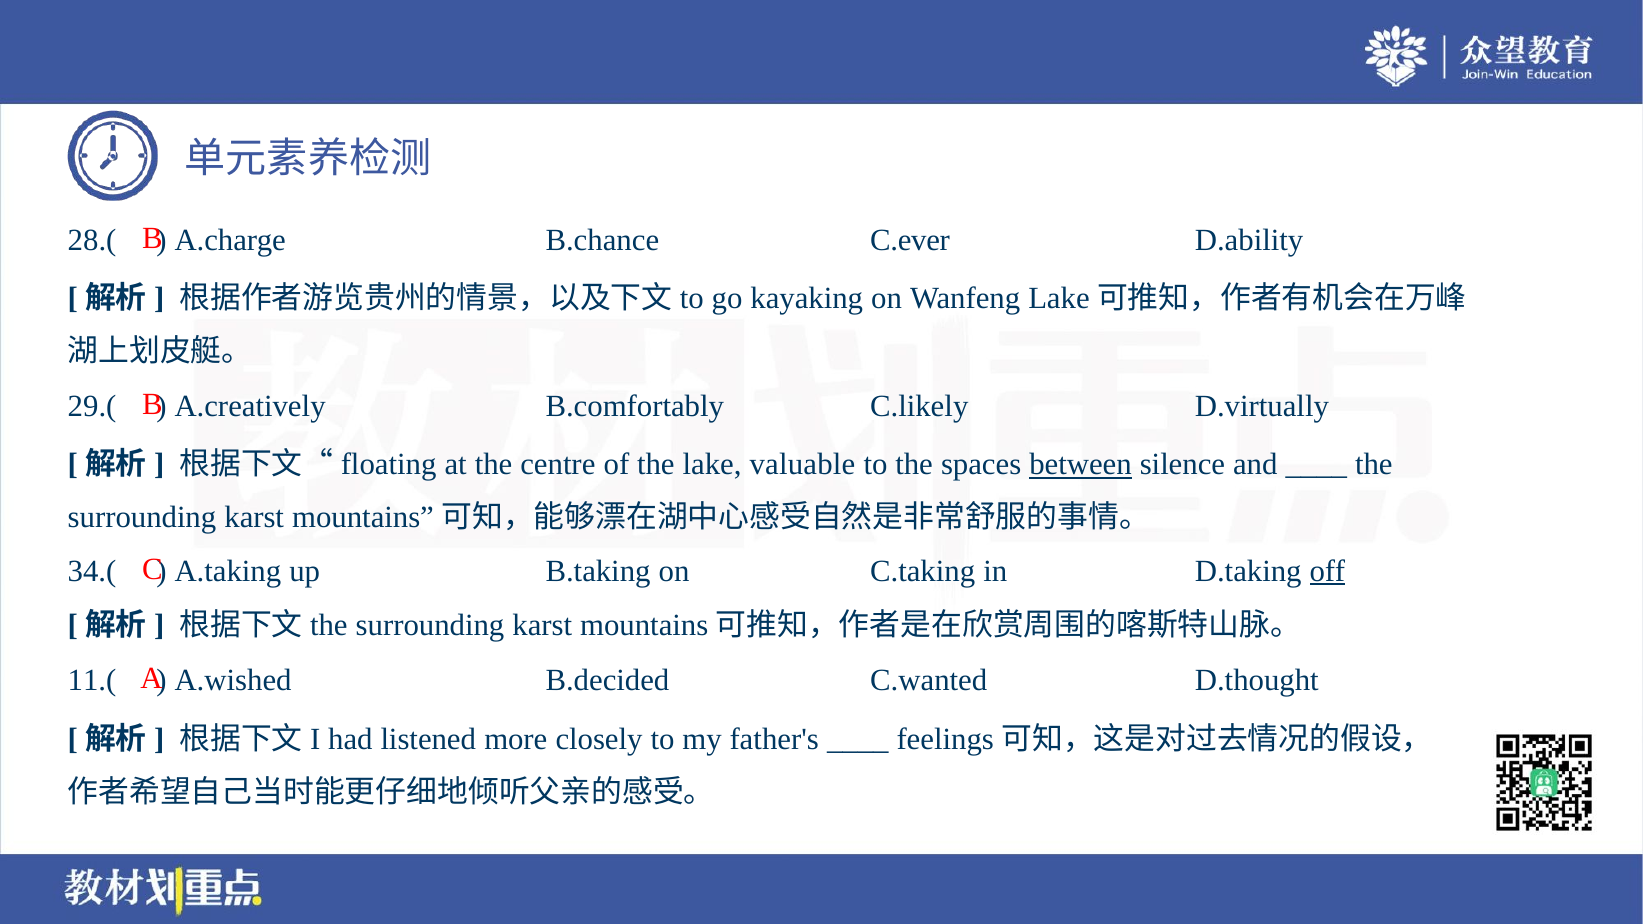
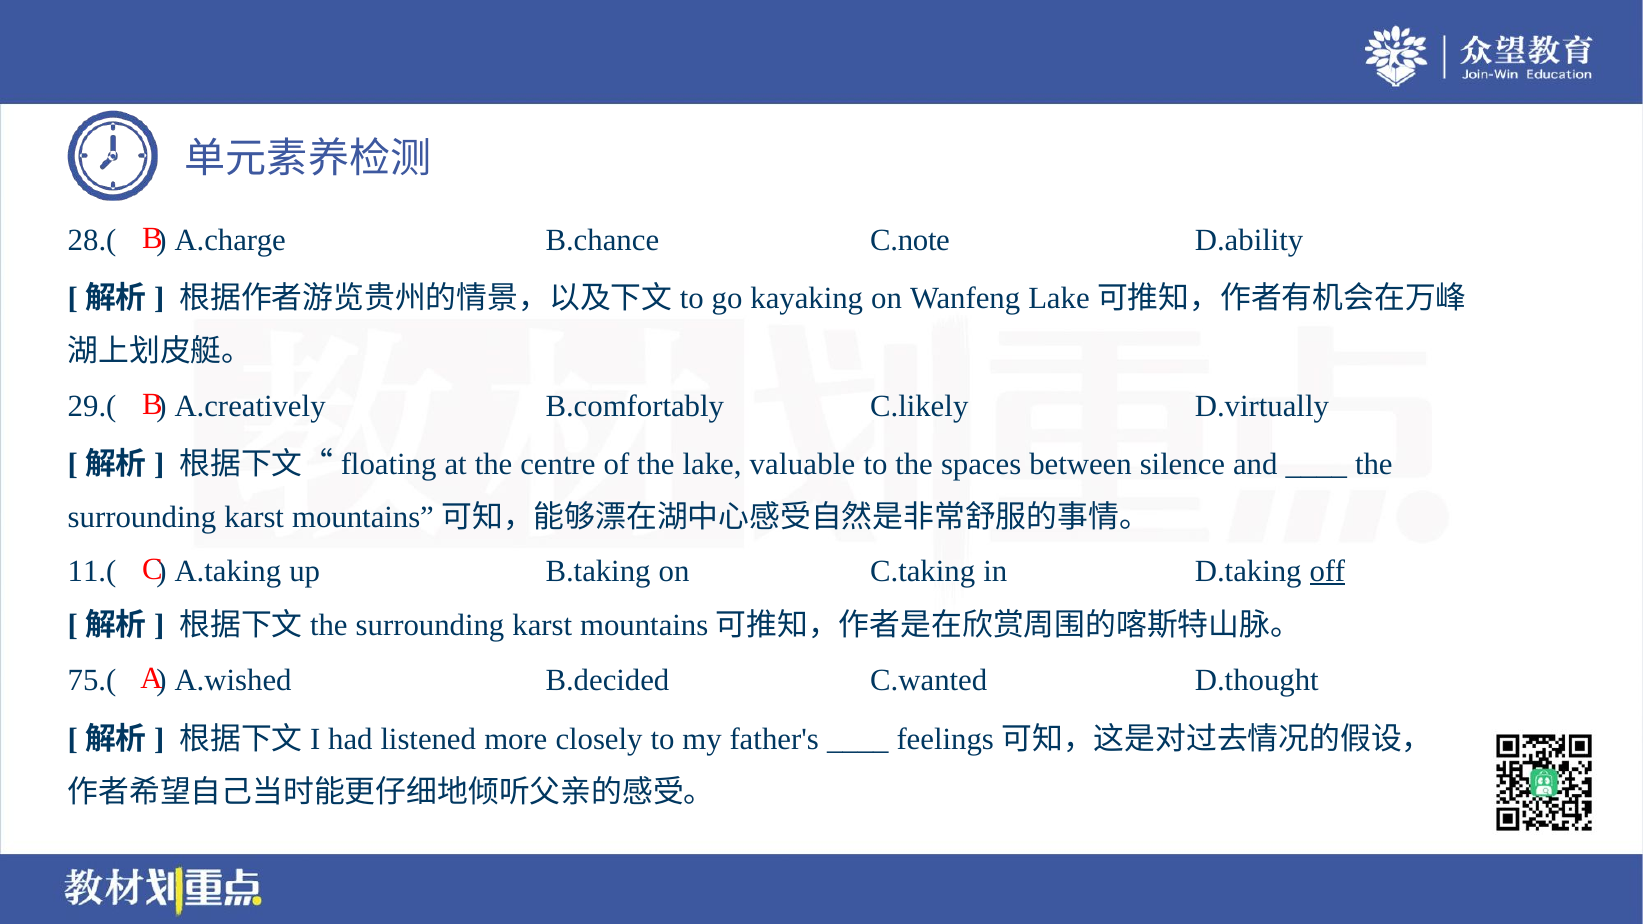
C.ever: C.ever -> C.note
between underline: present -> none
34.(: 34.( -> 11.(
11.(: 11.( -> 75.(
